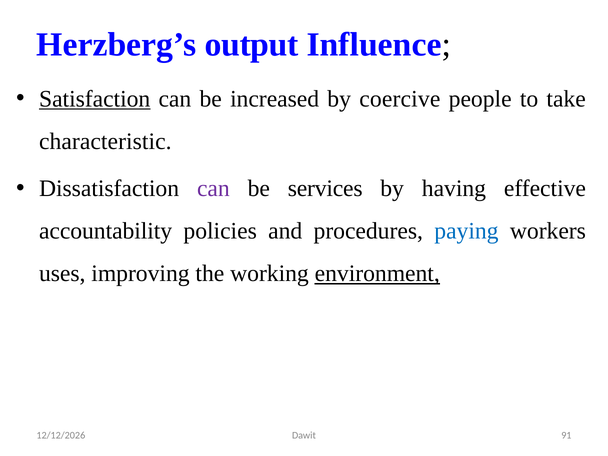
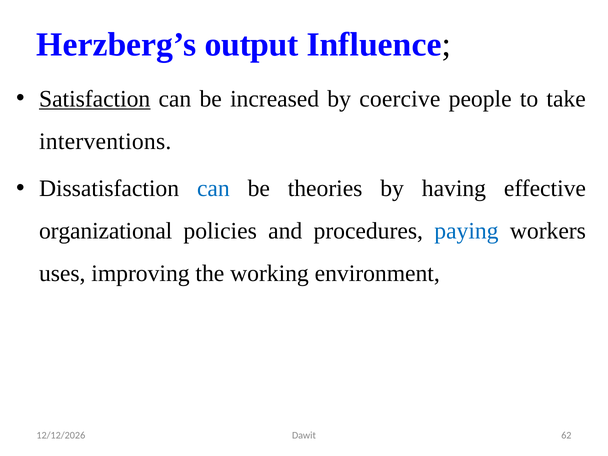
characteristic: characteristic -> interventions
can at (213, 189) colour: purple -> blue
services: services -> theories
accountability: accountability -> organizational
environment underline: present -> none
91: 91 -> 62
